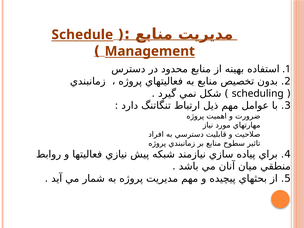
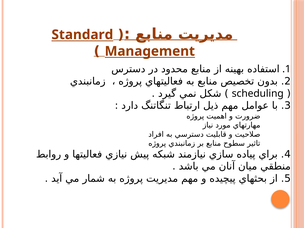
Schedule: Schedule -> Standard
